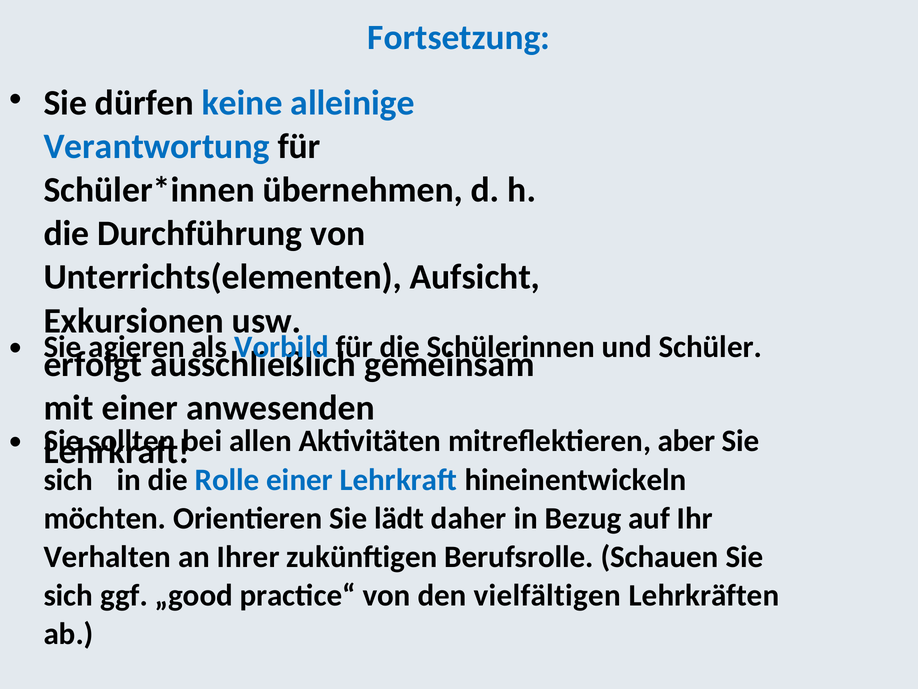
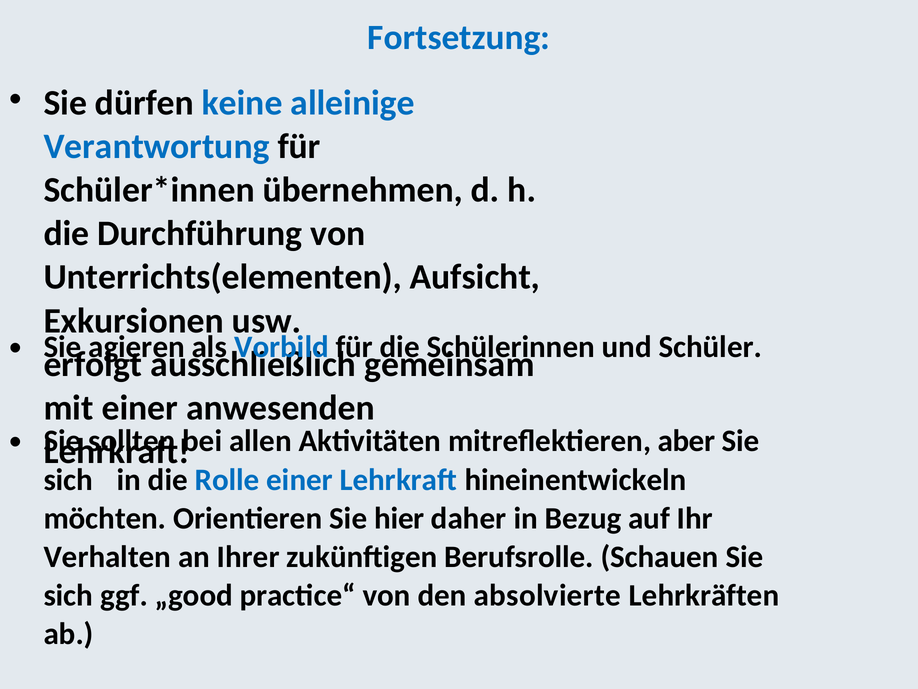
lädt: lädt -> hier
vielfältigen: vielfältigen -> absolvierte
